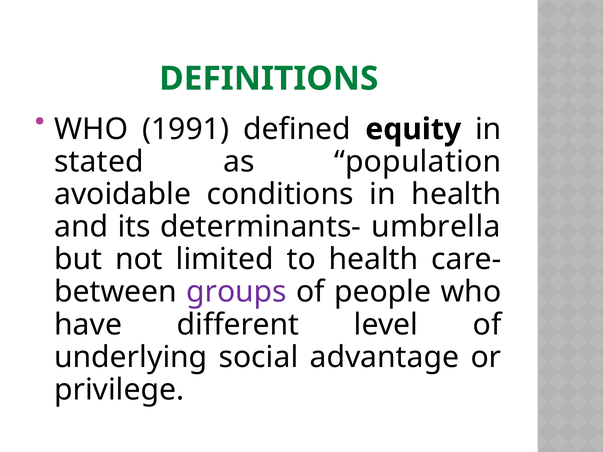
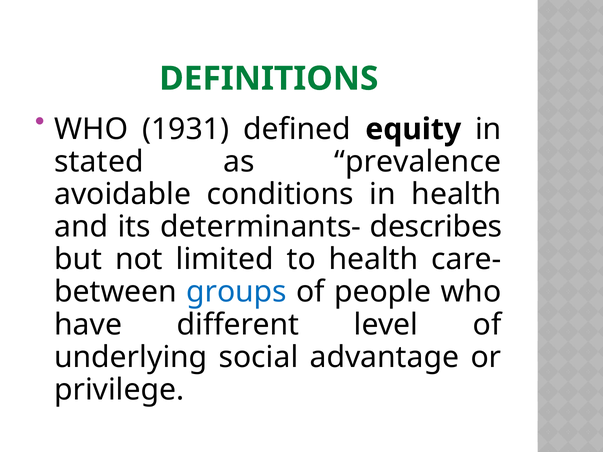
1991: 1991 -> 1931
population: population -> prevalence
umbrella: umbrella -> describes
groups colour: purple -> blue
